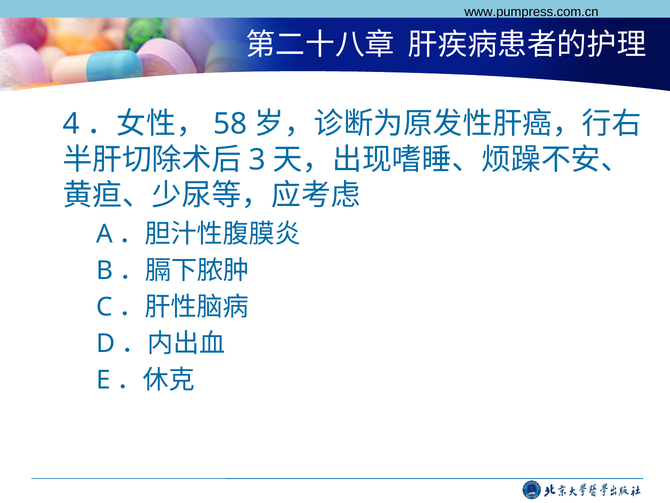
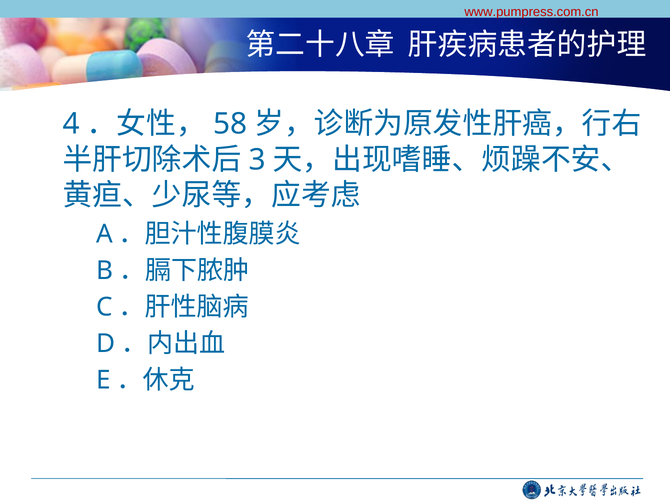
www.pumpress.com.cn colour: black -> red
